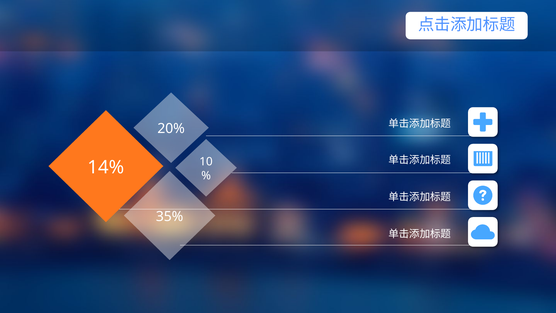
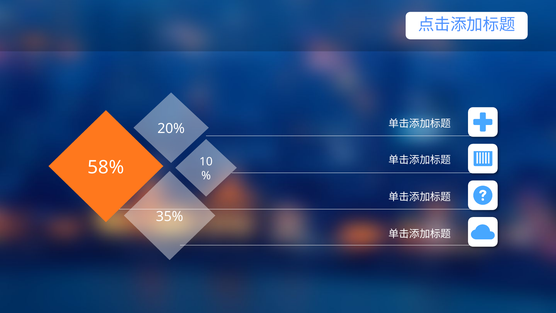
14%: 14% -> 58%
